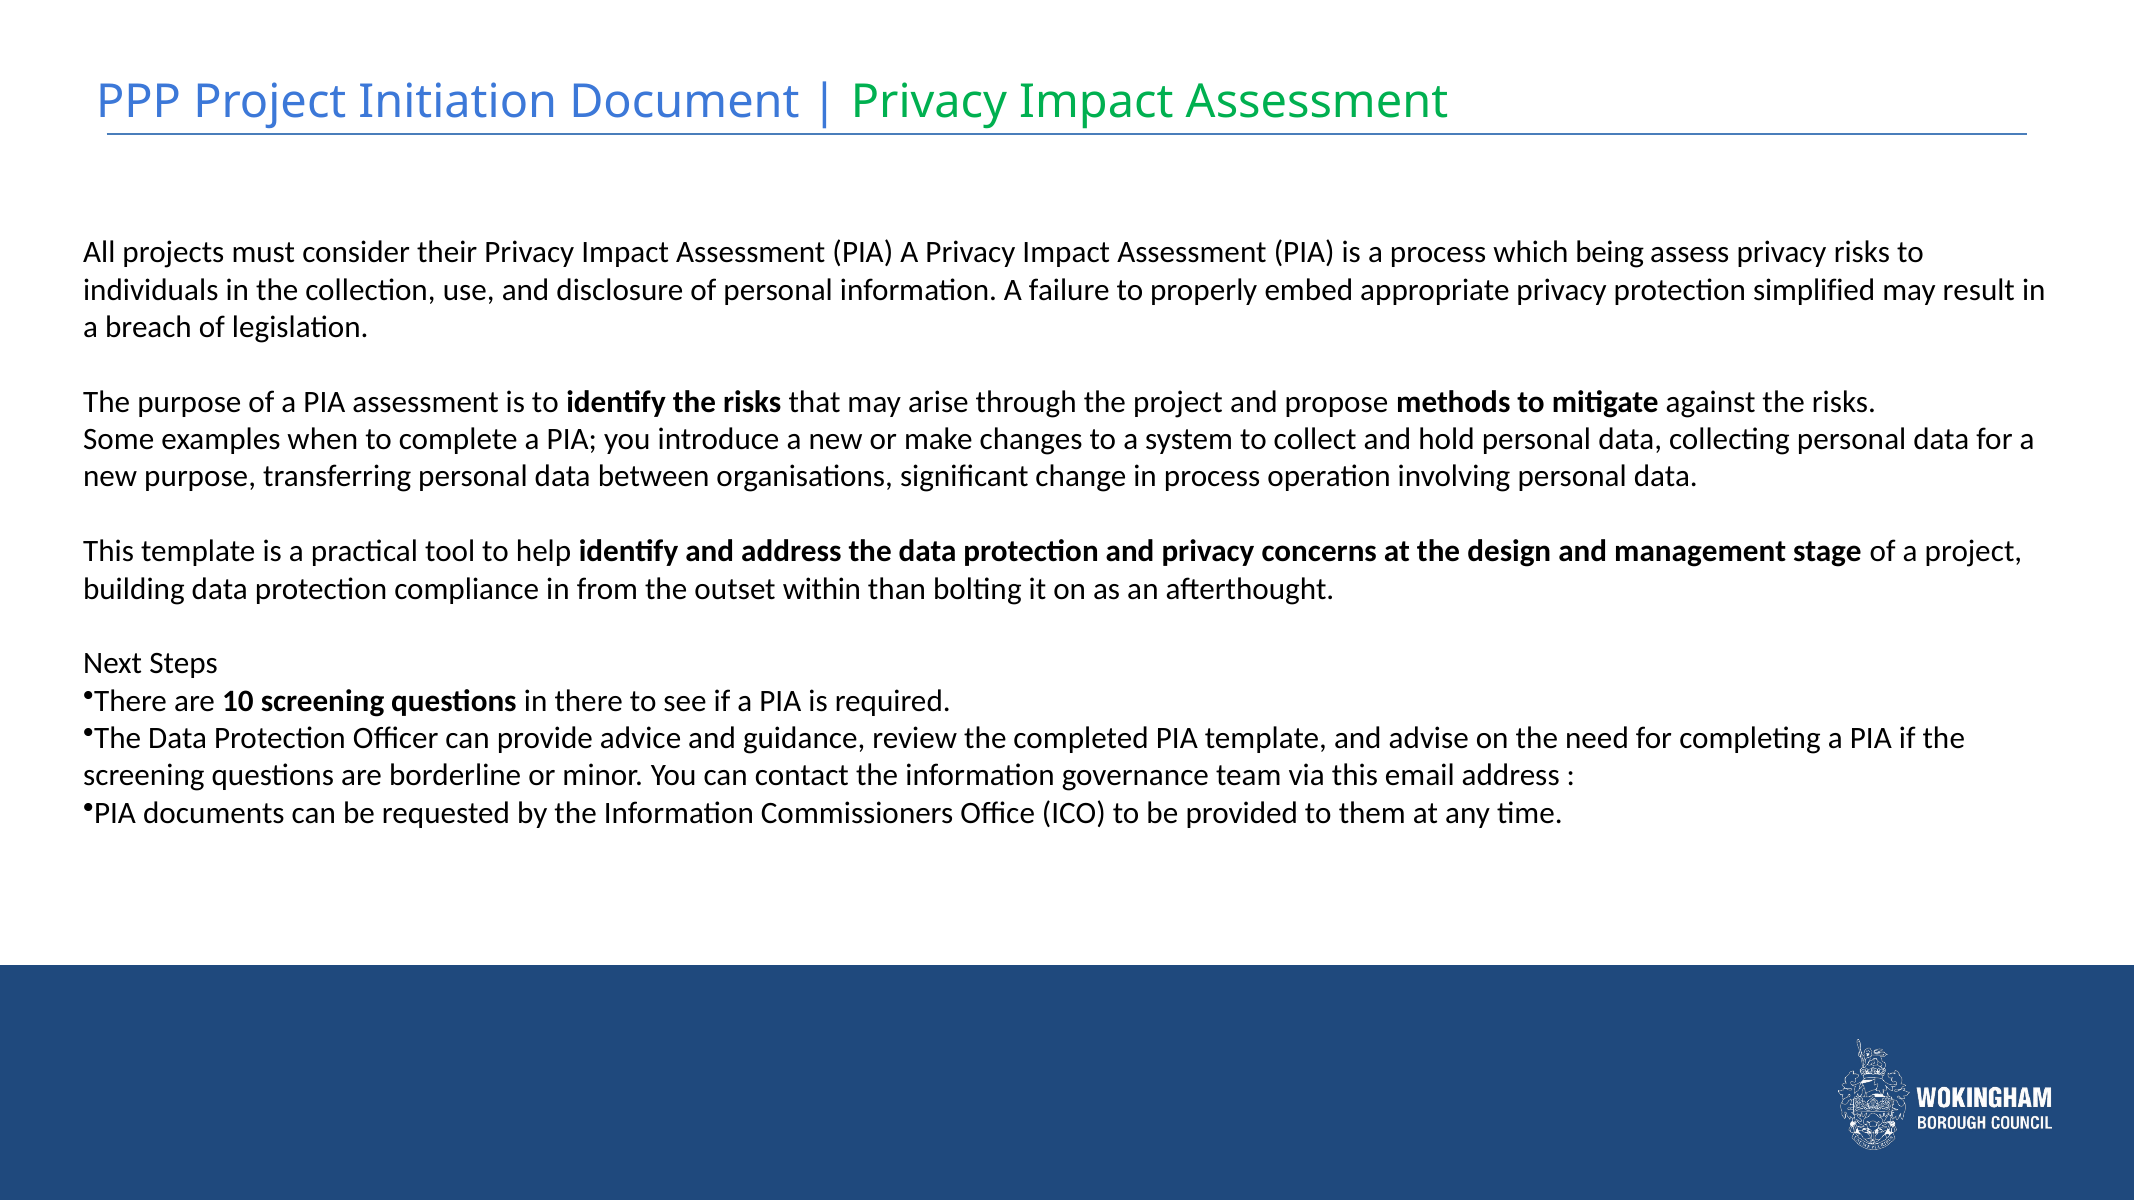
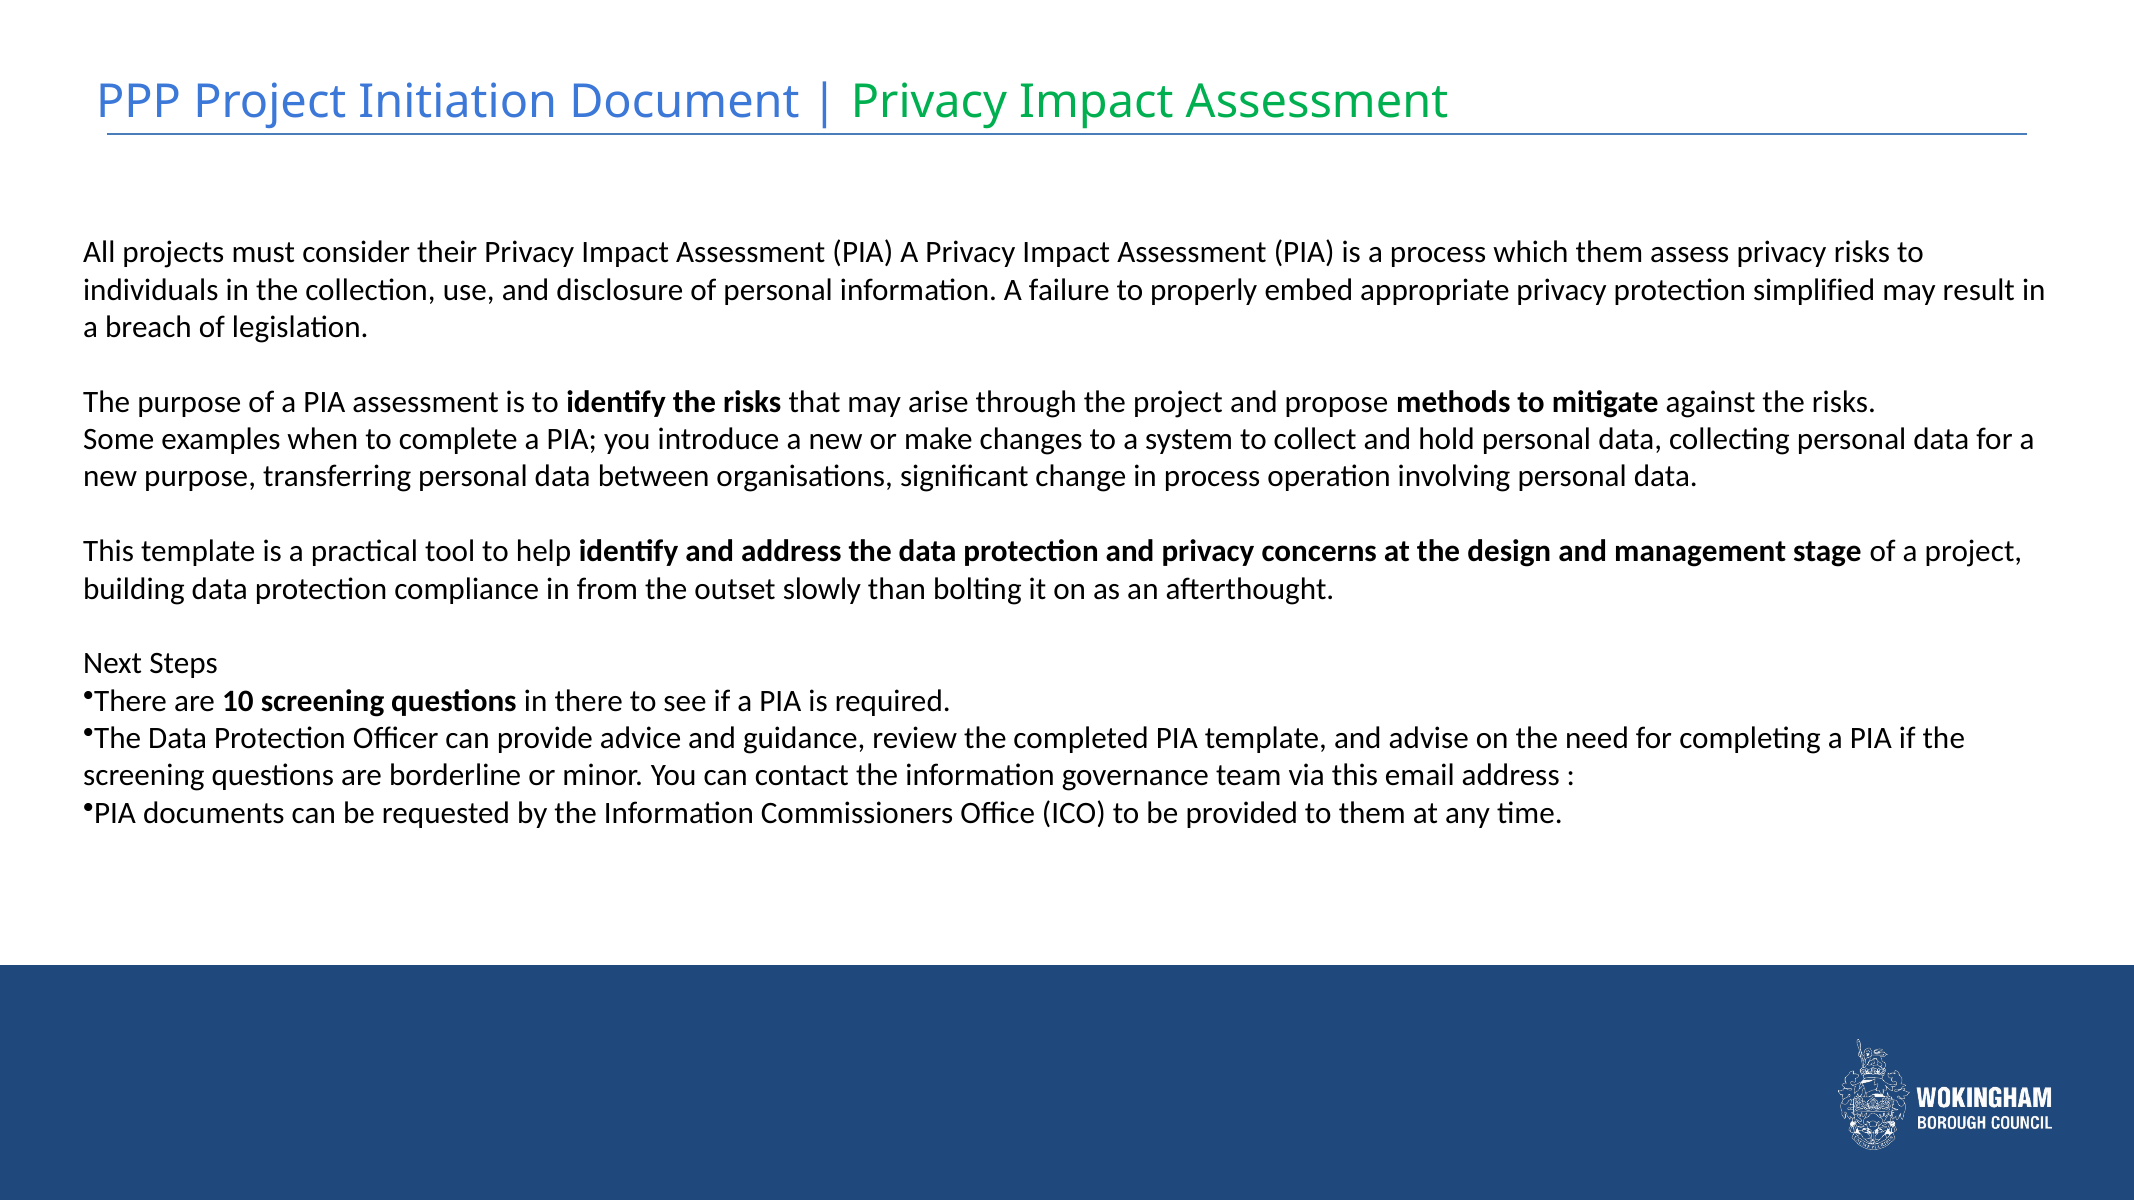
which being: being -> them
within: within -> slowly
